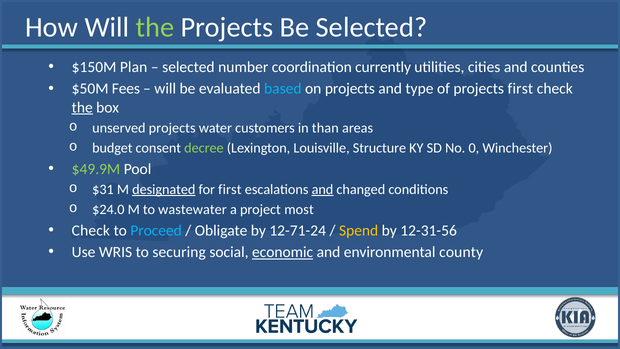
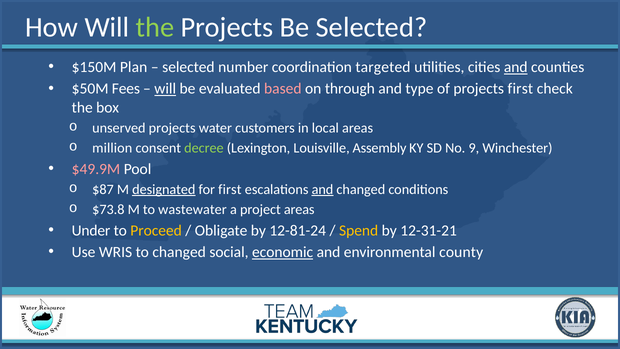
currently: currently -> targeted
and at (516, 67) underline: none -> present
will at (165, 89) underline: none -> present
based colour: light blue -> pink
on projects: projects -> through
the at (82, 107) underline: present -> none
than: than -> local
budget: budget -> million
Structure: Structure -> Assembly
0: 0 -> 9
$49.9M colour: light green -> pink
$31: $31 -> $87
$24.0: $24.0 -> $73.8
project most: most -> areas
Check at (91, 230): Check -> Under
Proceed colour: light blue -> yellow
12-71-24: 12-71-24 -> 12-81-24
12-31-56: 12-31-56 -> 12-31-21
to securing: securing -> changed
